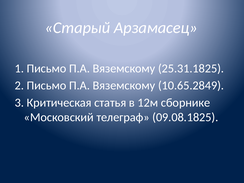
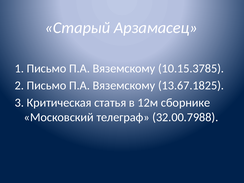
25.31.1825: 25.31.1825 -> 10.15.3785
10.65.2849: 10.65.2849 -> 13.67.1825
09.08.1825: 09.08.1825 -> 32.00.7988
